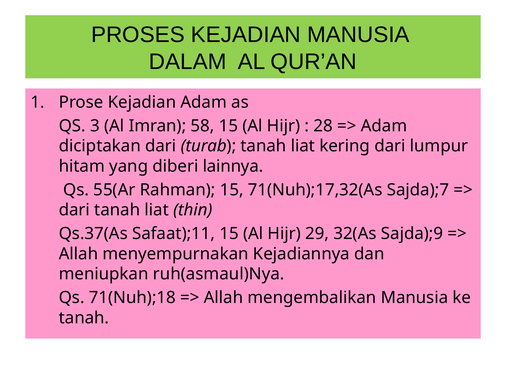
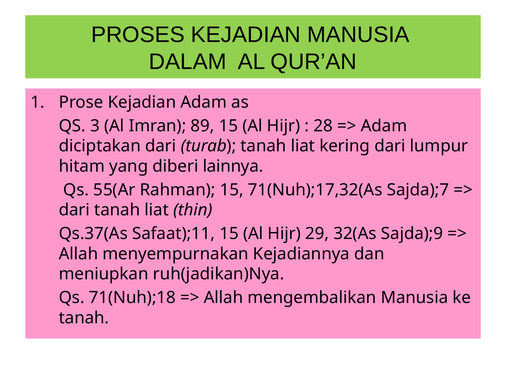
58: 58 -> 89
ruh(asmaul)Nya: ruh(asmaul)Nya -> ruh(jadikan)Nya
